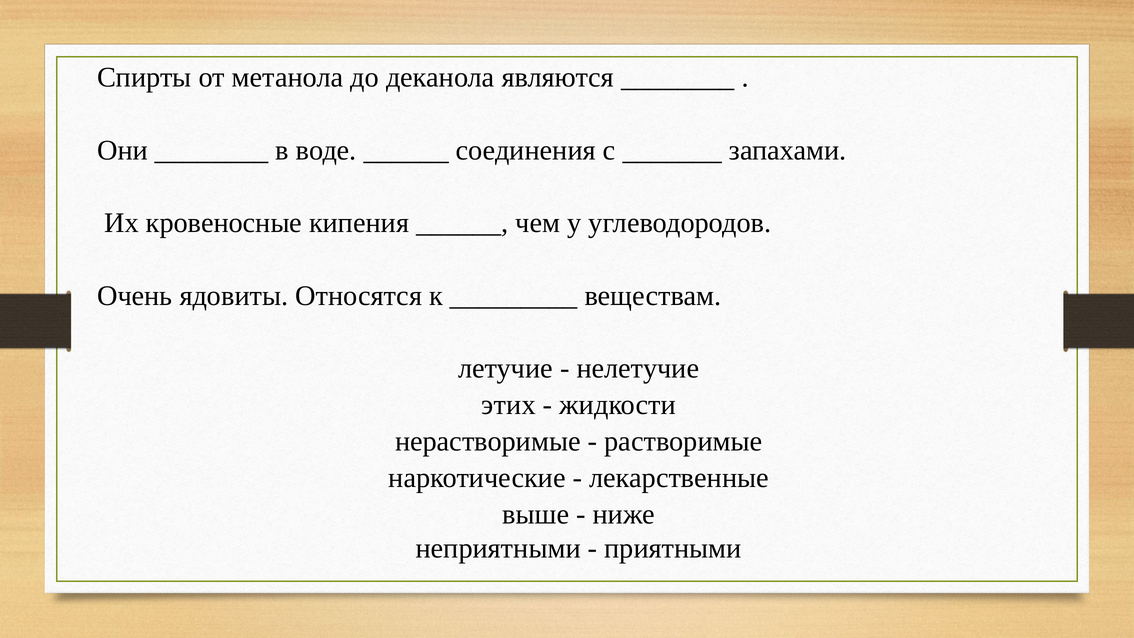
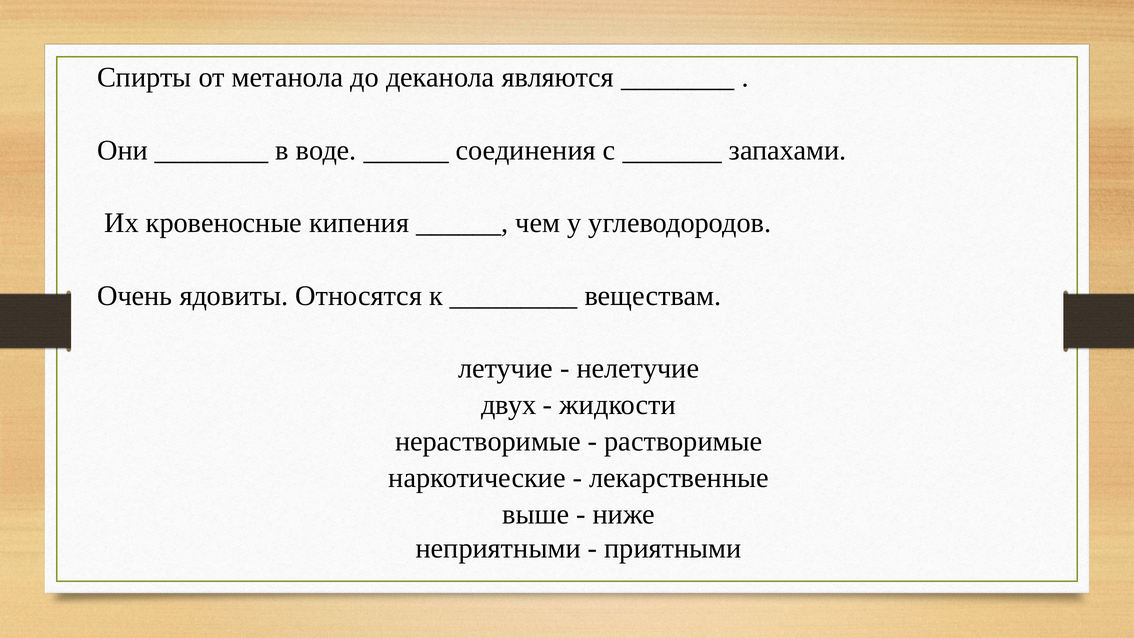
этих: этих -> двух
